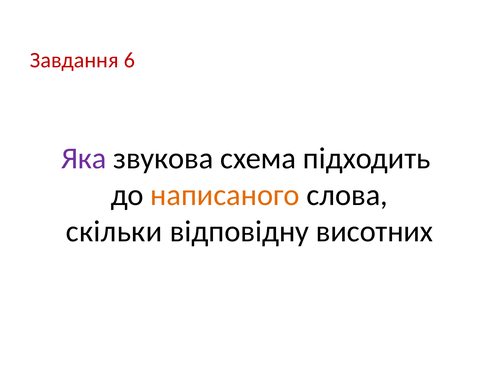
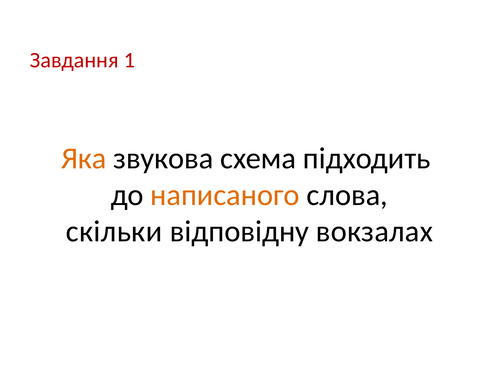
6: 6 -> 1
Яка colour: purple -> orange
висотних: висотних -> вокзалах
